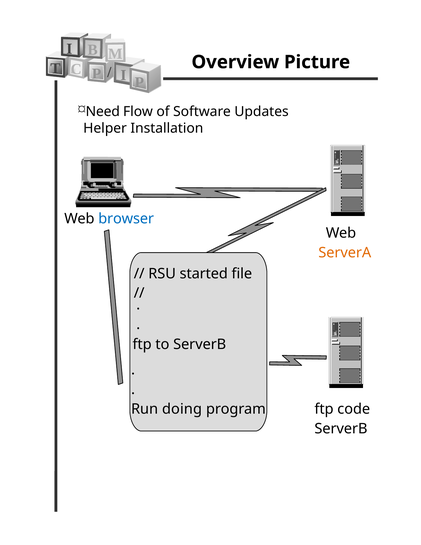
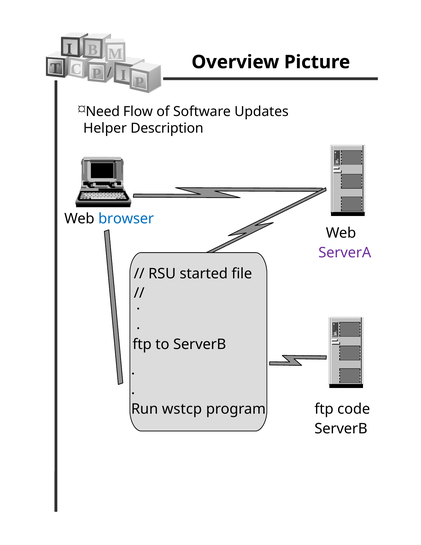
Installation: Installation -> Description
ServerA colour: orange -> purple
doing: doing -> wstcp
